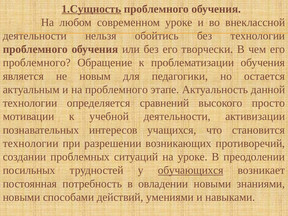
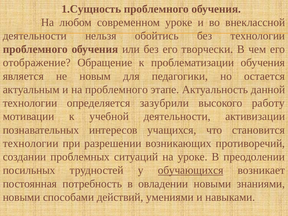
1.Сущность underline: present -> none
проблемного at (37, 63): проблемного -> отображение
сравнений: сравнений -> зазубрили
просто: просто -> работу
